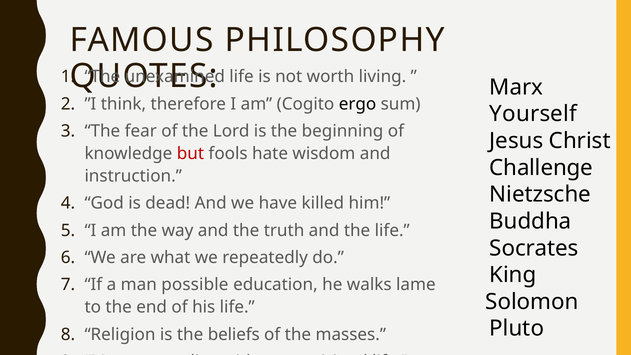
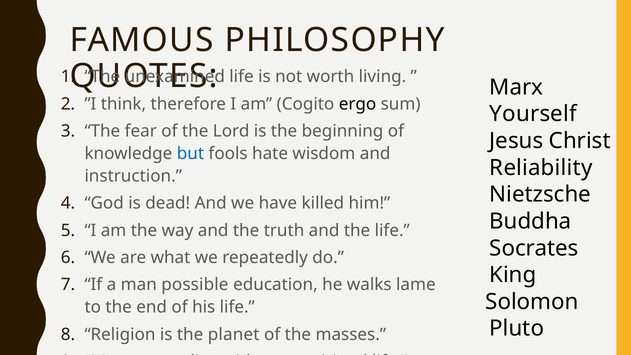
but colour: red -> blue
Challenge: Challenge -> Reliability
beliefs: beliefs -> planet
